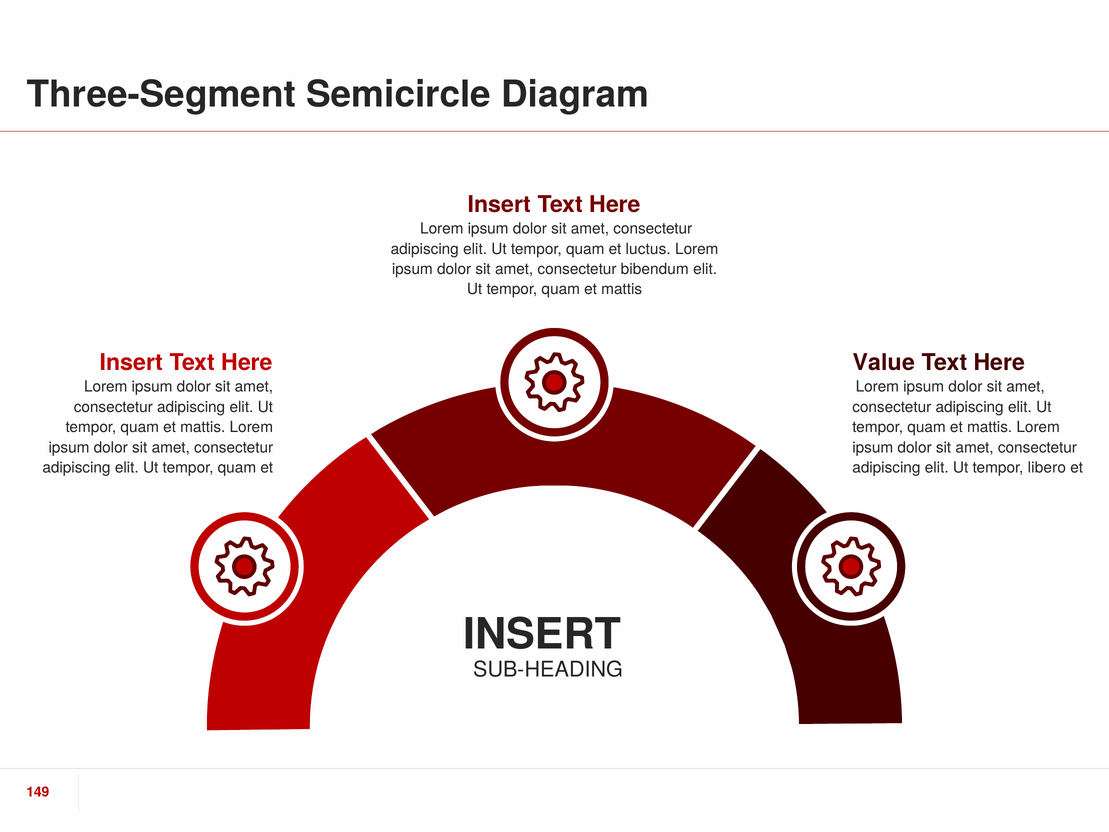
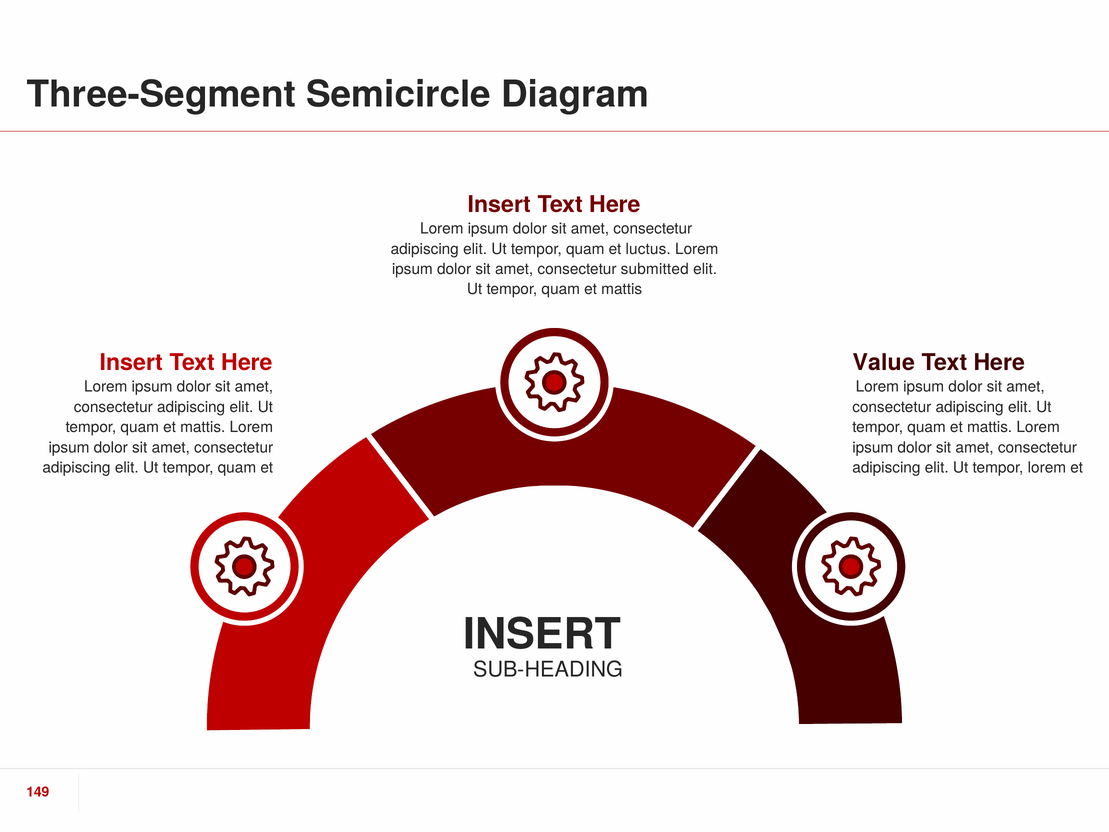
bibendum: bibendum -> submitted
tempor libero: libero -> lorem
